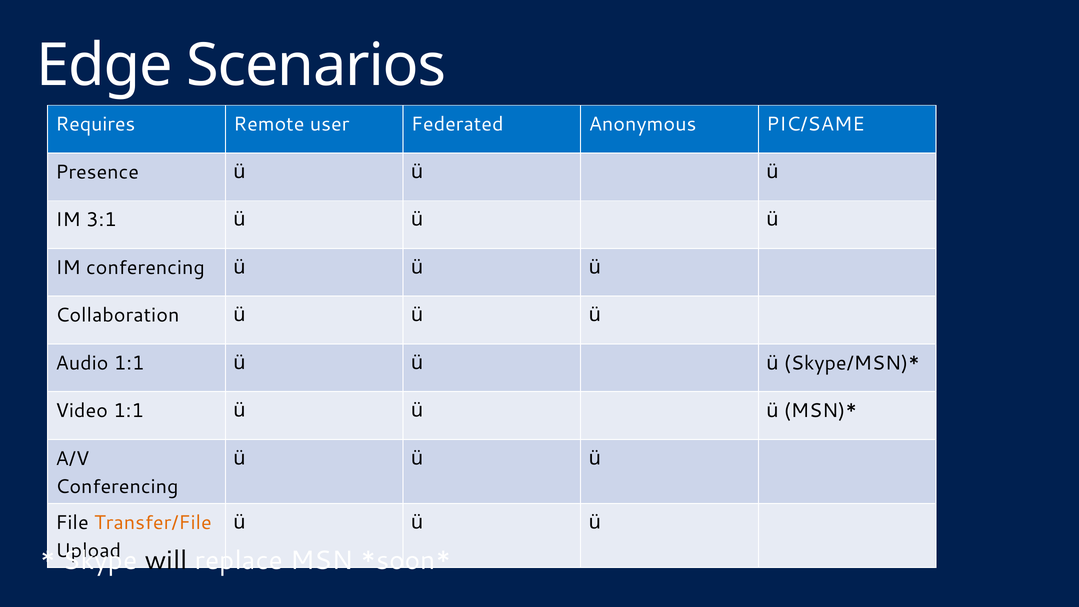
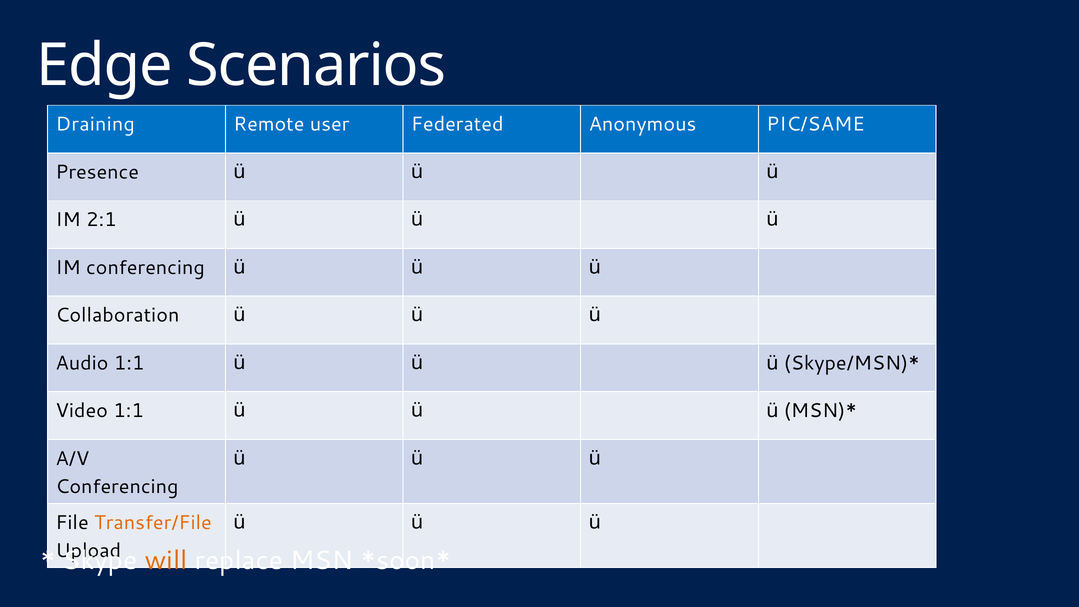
Requires: Requires -> Draining
3:1: 3:1 -> 2:1
will colour: black -> orange
